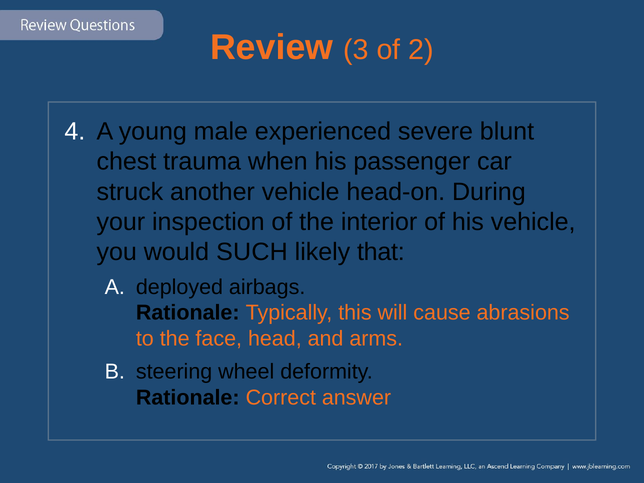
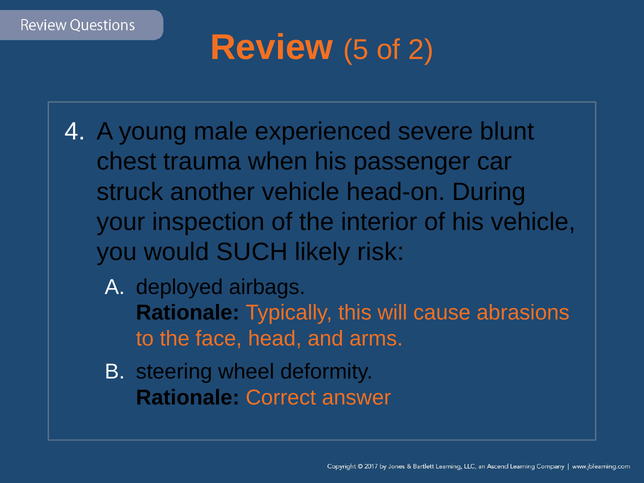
3: 3 -> 5
that: that -> risk
